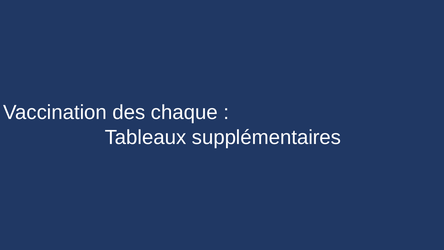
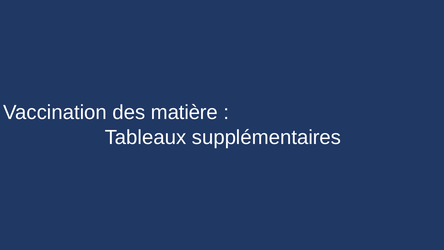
chaque: chaque -> matière
